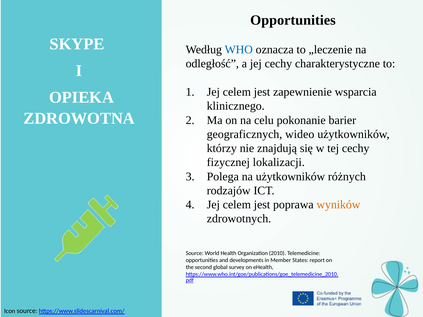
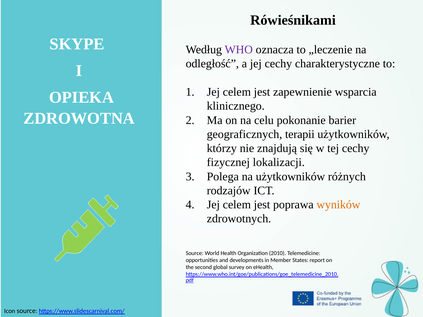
Opportunities at (293, 20): Opportunities -> Rówieśnikami
WHO colour: blue -> purple
wideo: wideo -> terapii
